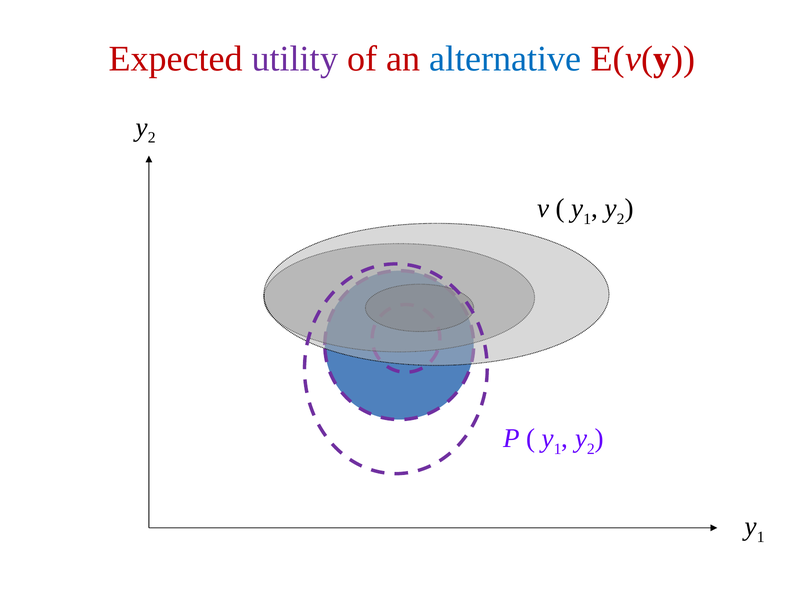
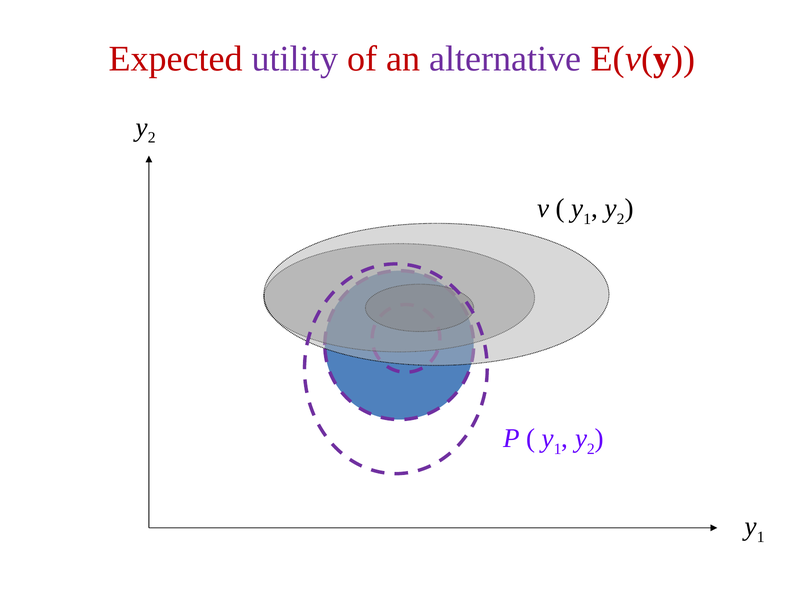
alternative colour: blue -> purple
